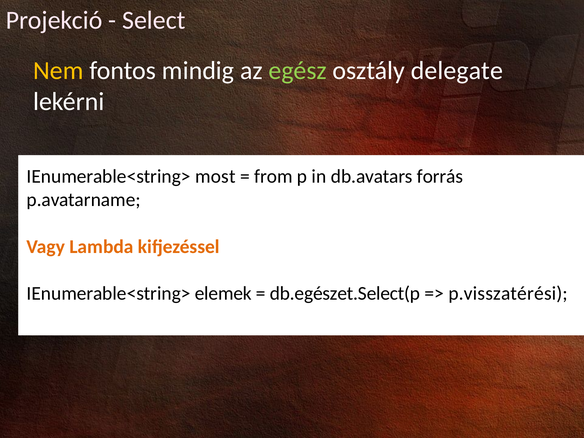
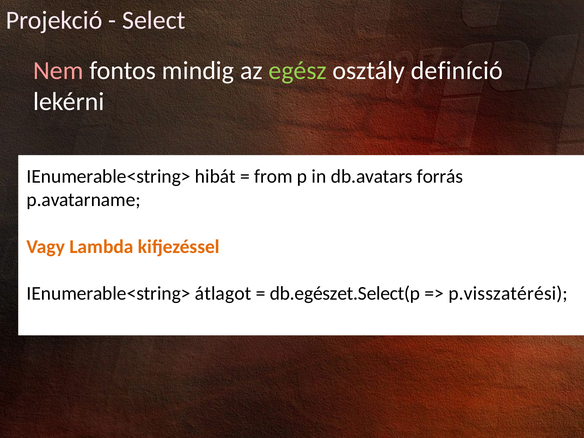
Nem colour: yellow -> pink
delegate: delegate -> definíció
most: most -> hibát
elemek: elemek -> átlagot
